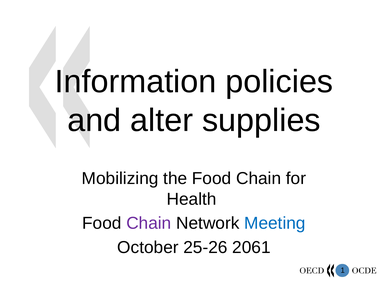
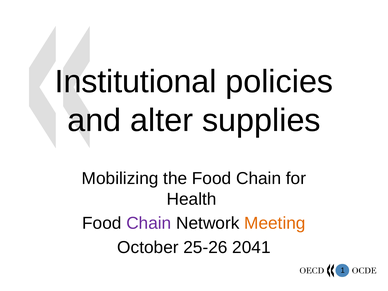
Information: Information -> Institutional
Meeting colour: blue -> orange
2061: 2061 -> 2041
